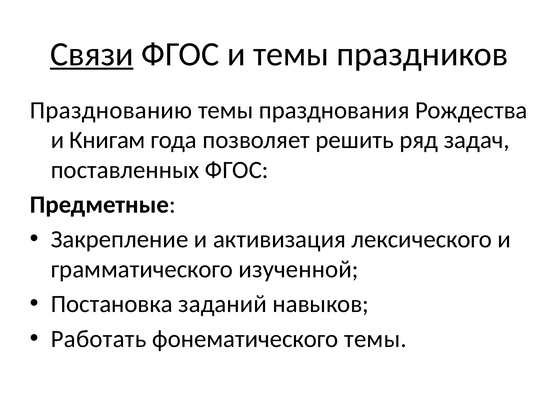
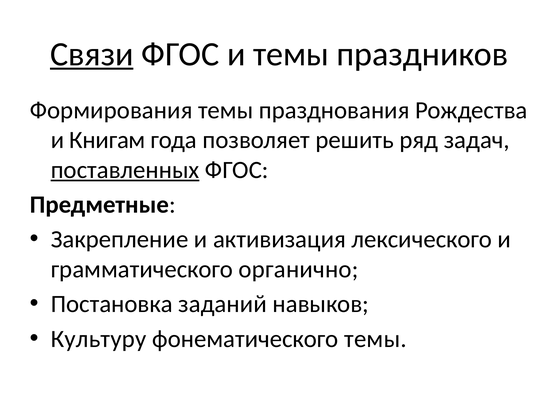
Празднованию: Празднованию -> Формирования
поставленных underline: none -> present
изученной: изученной -> органично
Работать: Работать -> Культуру
